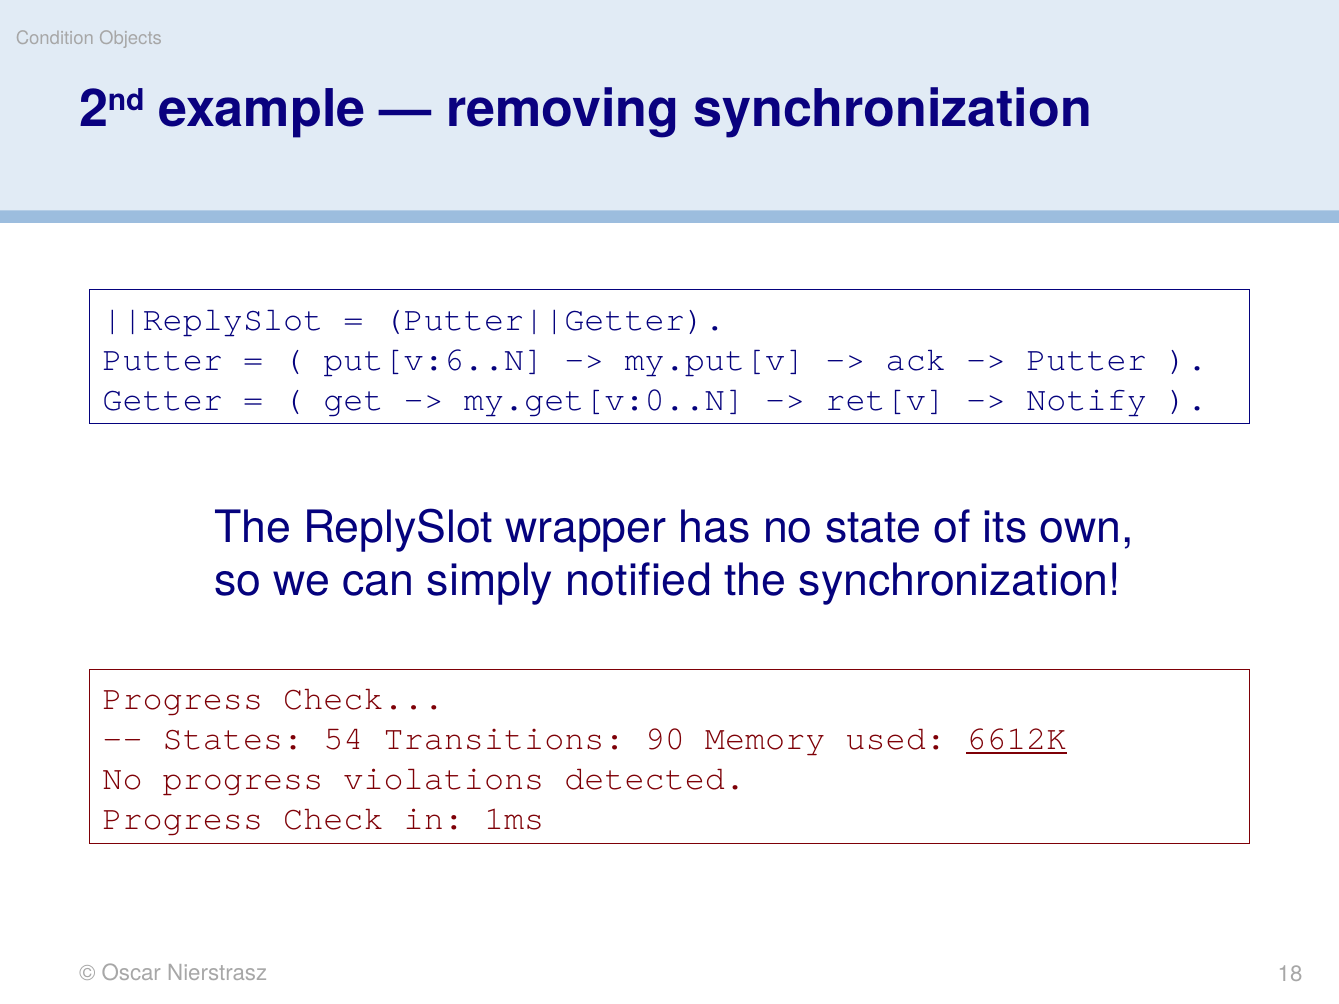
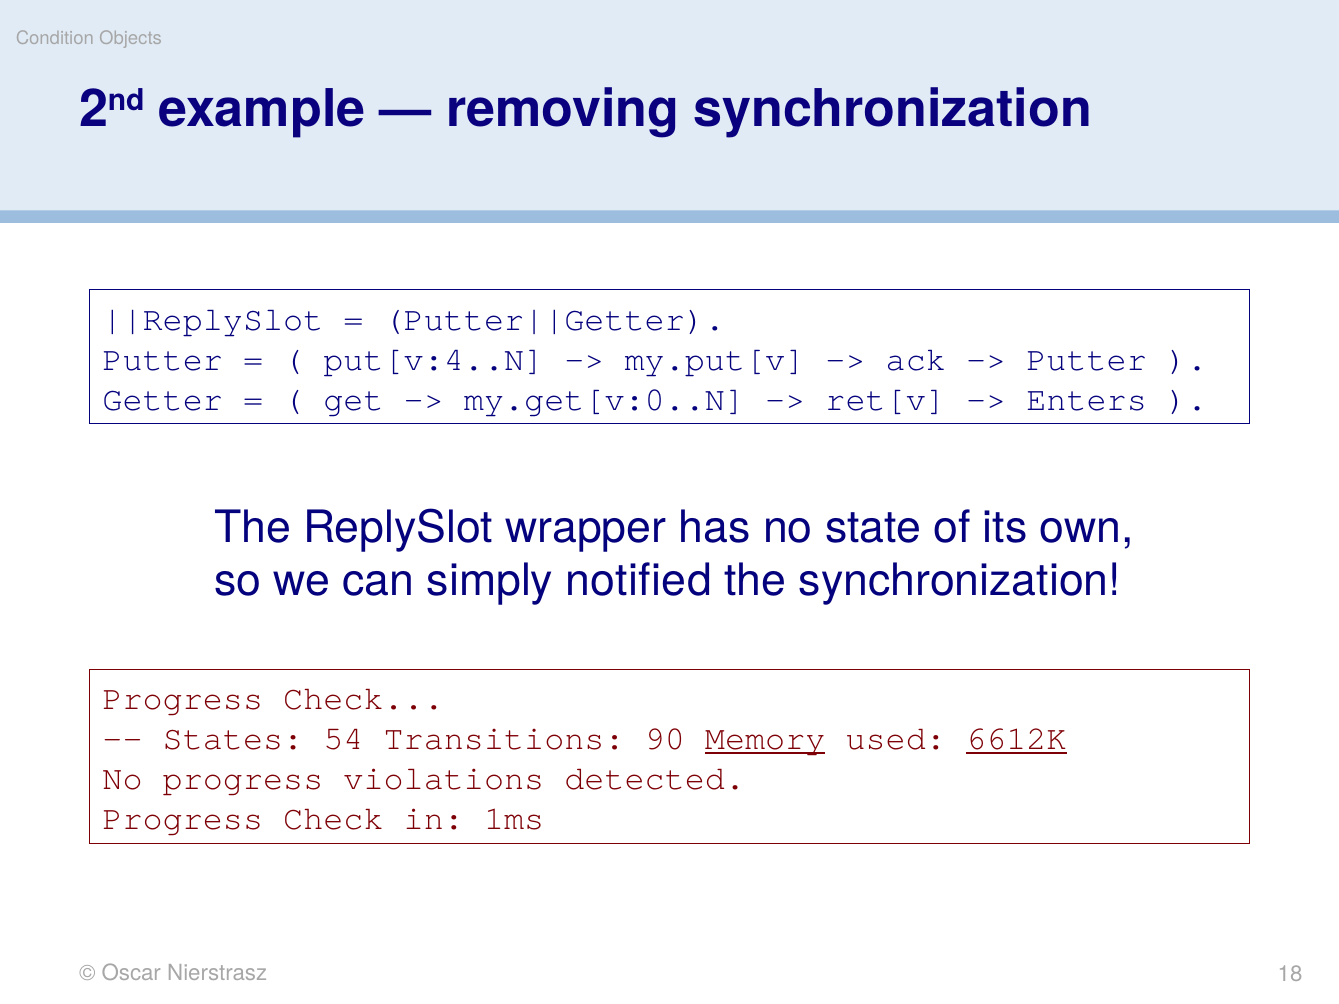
put[v:6..N: put[v:6..N -> put[v:4..N
Notify: Notify -> Enters
Memory underline: none -> present
